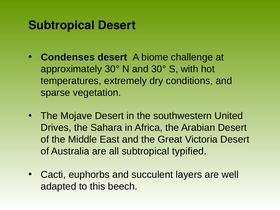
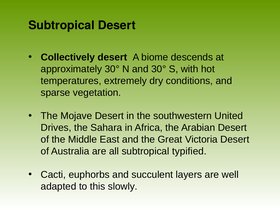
Condenses: Condenses -> Collectively
challenge: challenge -> descends
beech: beech -> slowly
